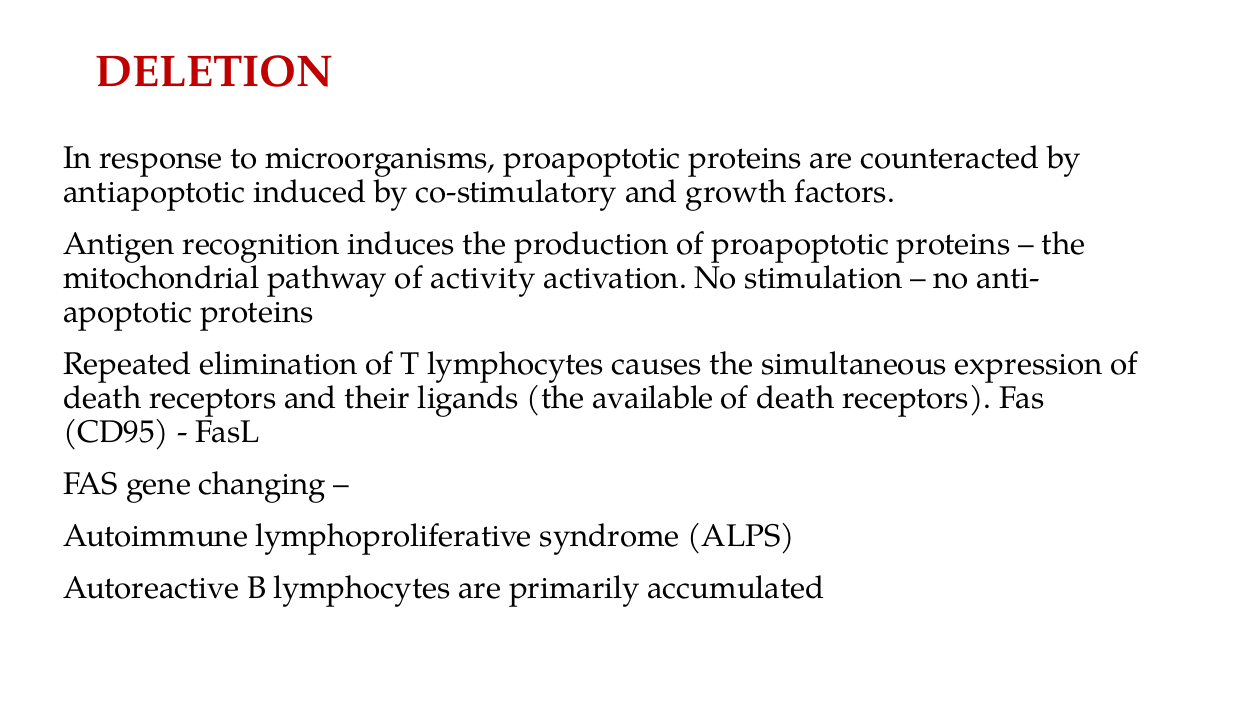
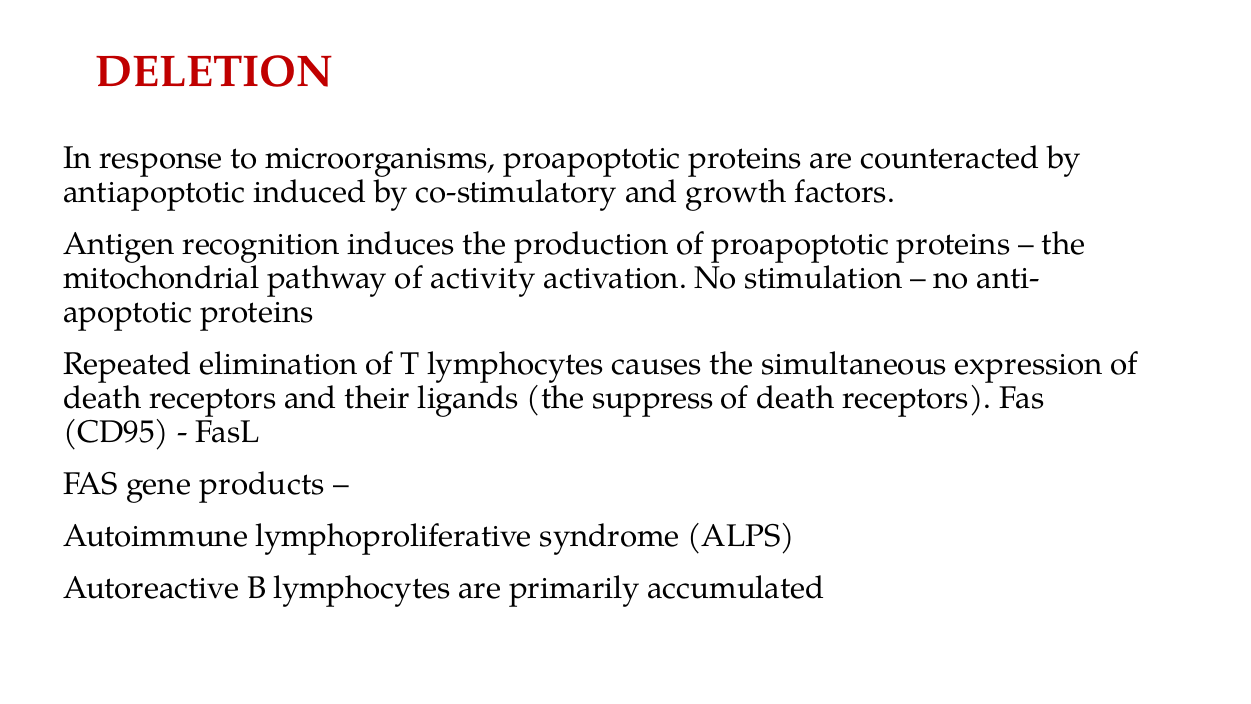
available: available -> suppress
changing: changing -> products
